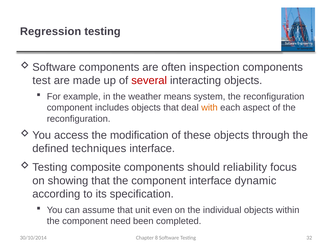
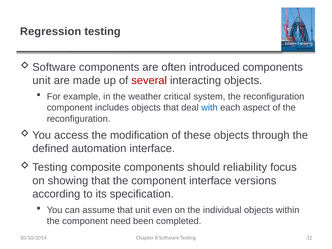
inspection: inspection -> introduced
test at (41, 80): test -> unit
means: means -> critical
with colour: orange -> blue
techniques: techniques -> automation
dynamic: dynamic -> versions
